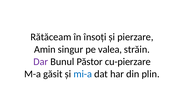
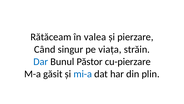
însoți: însoți -> valea
Amin: Amin -> Când
valea: valea -> viața
Dar colour: purple -> blue
